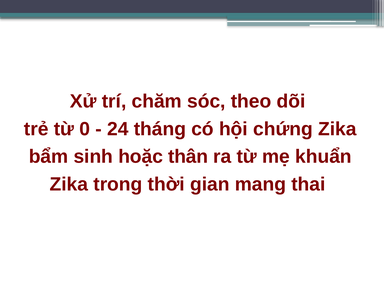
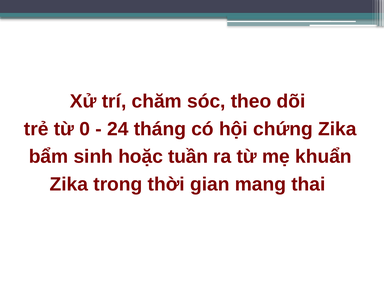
thân: thân -> tuần
